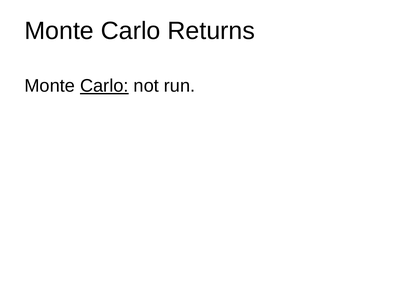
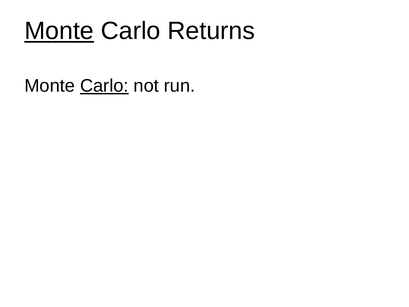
Monte at (59, 31) underline: none -> present
